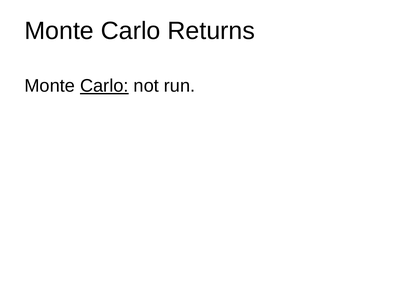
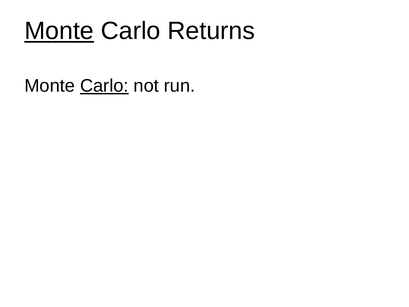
Monte at (59, 31) underline: none -> present
